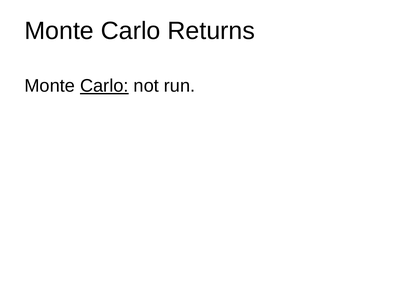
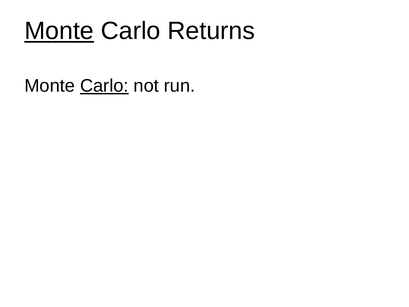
Monte at (59, 31) underline: none -> present
